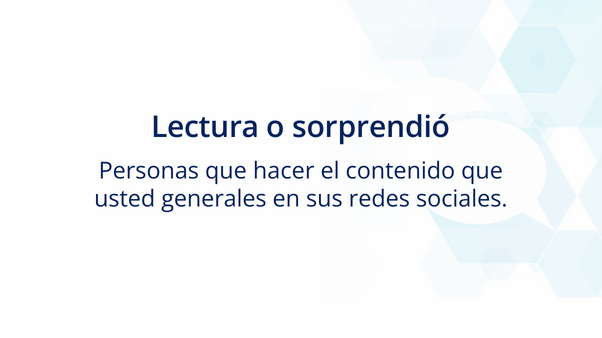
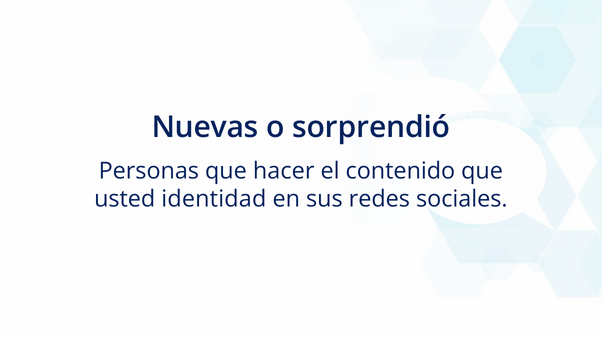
Lectura: Lectura -> Nuevas
generales: generales -> identidad
